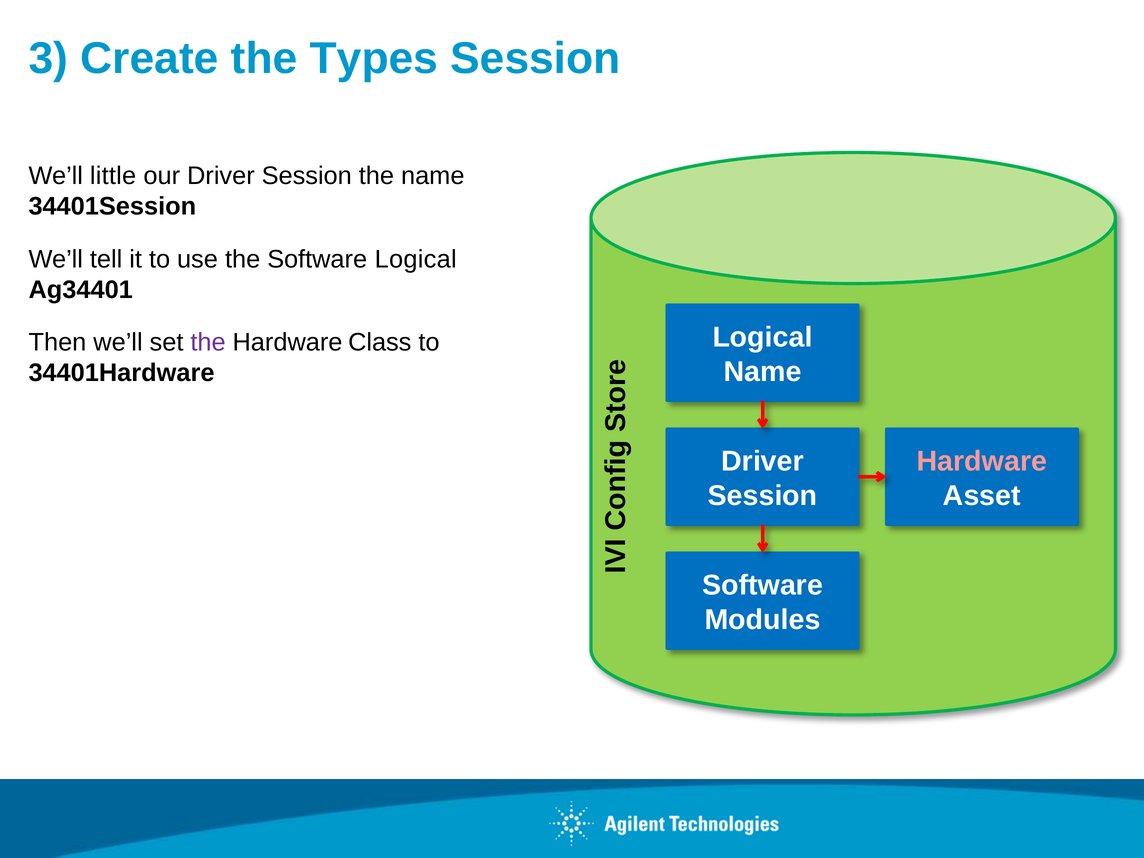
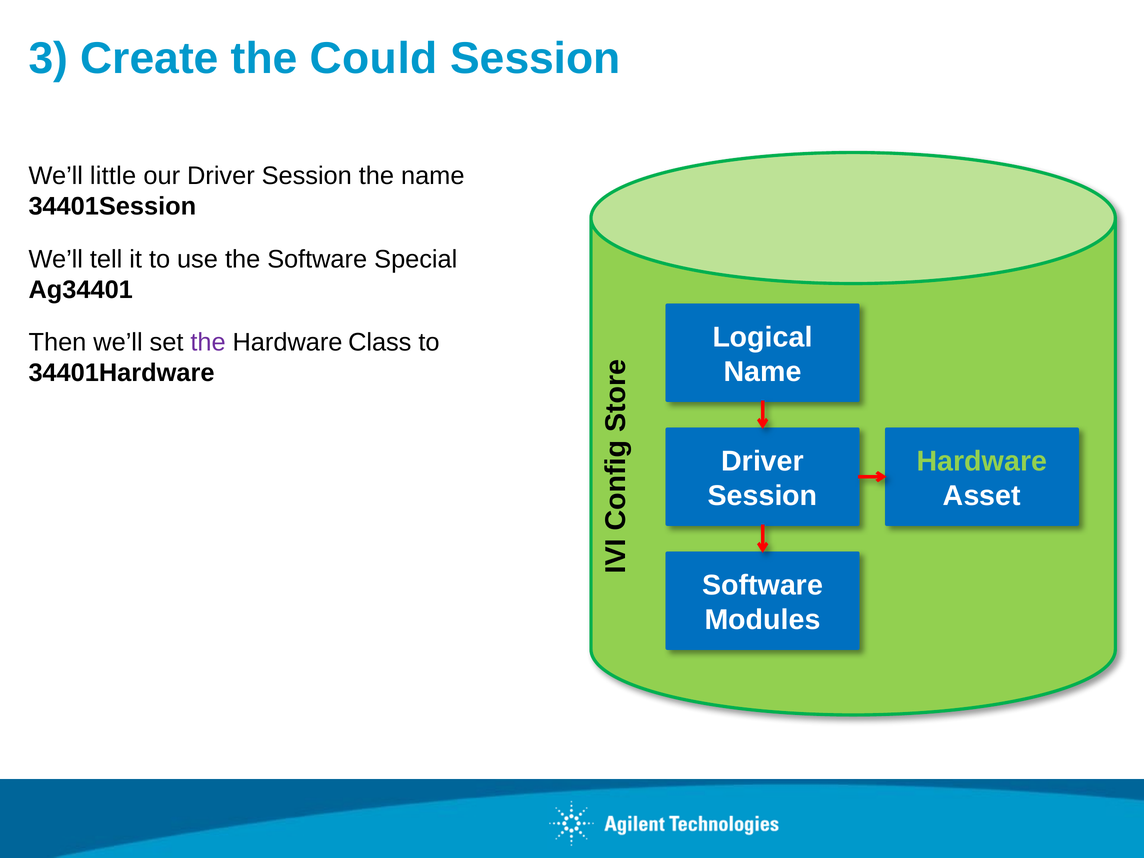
Types: Types -> Could
Software Logical: Logical -> Special
Hardware at (982, 461) colour: pink -> light green
